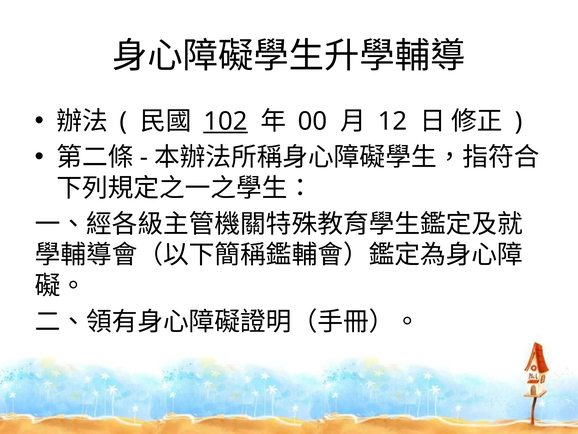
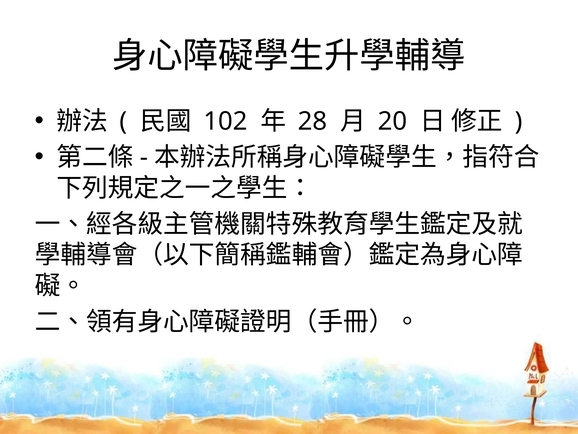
102 underline: present -> none
00: 00 -> 28
12: 12 -> 20
